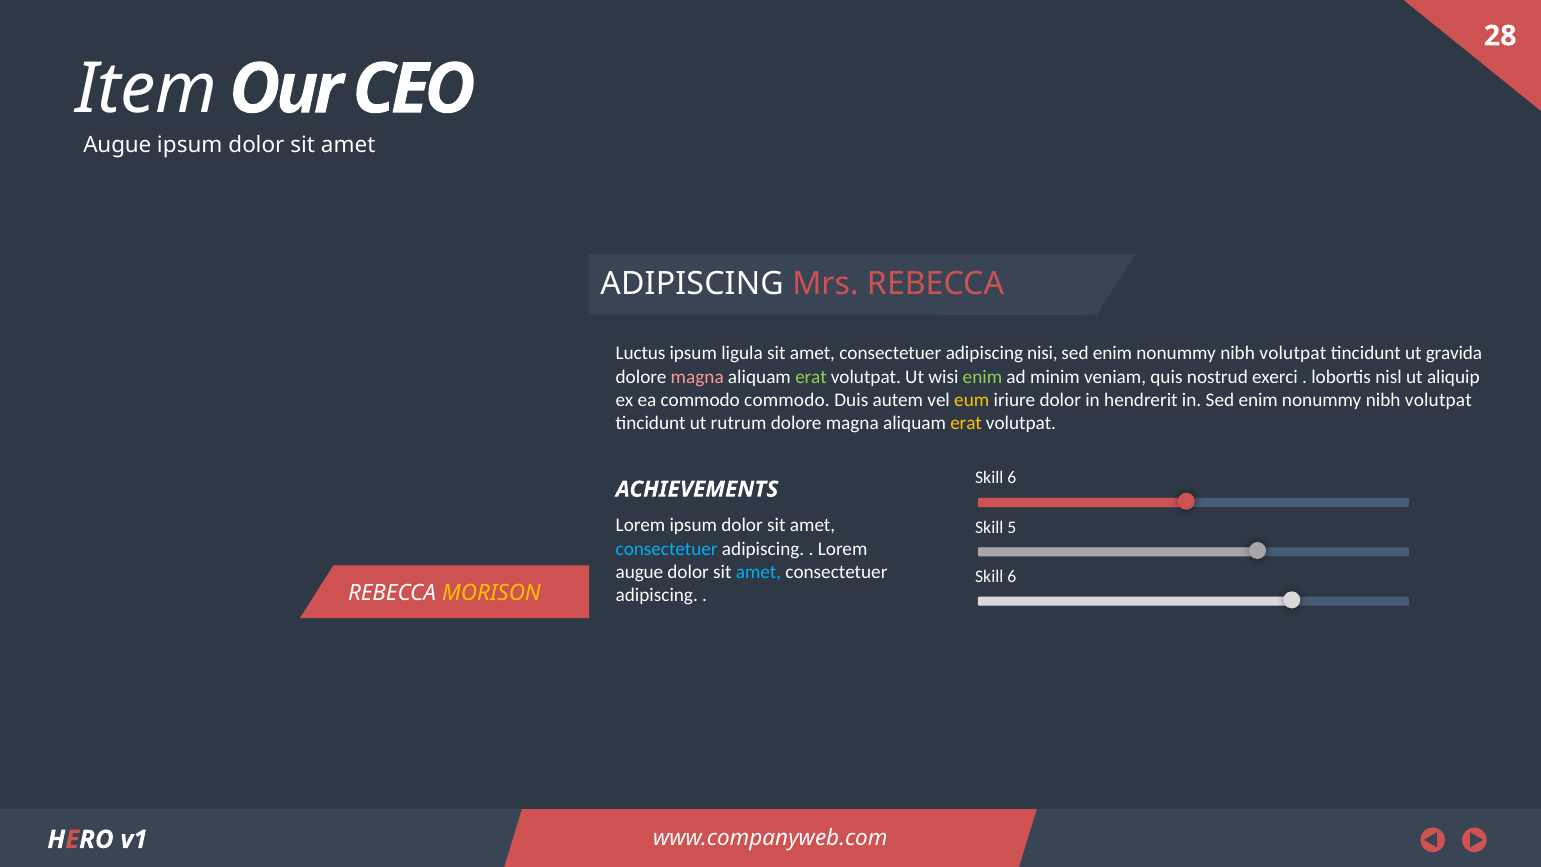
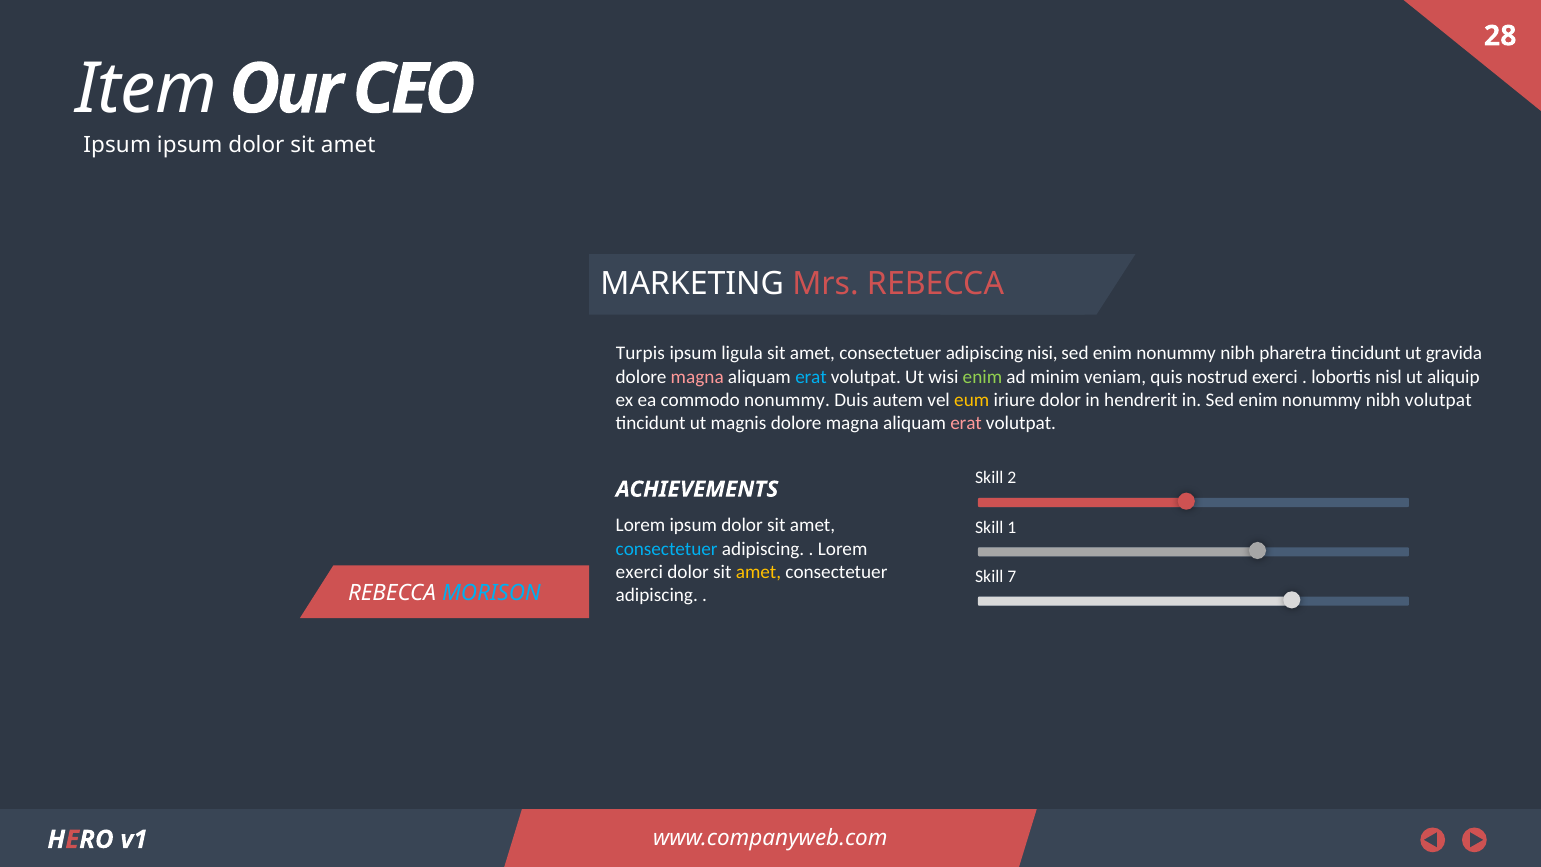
Augue at (117, 145): Augue -> Ipsum
ADIPISCING at (692, 284): ADIPISCING -> MARKETING
Luctus: Luctus -> Turpis
volutpat at (1293, 354): volutpat -> pharetra
erat at (811, 377) colour: light green -> light blue
commodo commodo: commodo -> nonummy
rutrum: rutrum -> magnis
erat at (966, 423) colour: yellow -> pink
6 at (1012, 478): 6 -> 2
5: 5 -> 1
augue at (639, 572): augue -> exerci
amet at (759, 572) colour: light blue -> yellow
6 at (1012, 576): 6 -> 7
MORISON colour: yellow -> light blue
